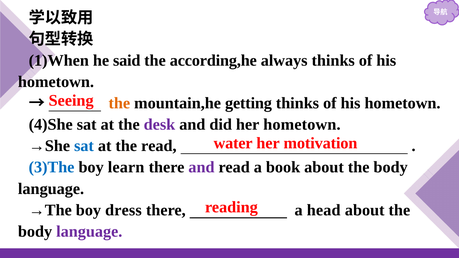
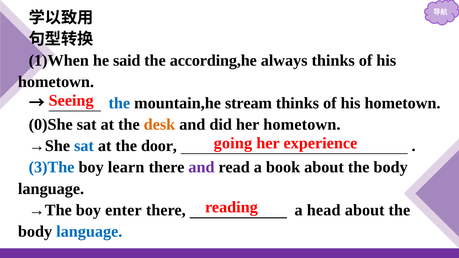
the at (119, 103) colour: orange -> blue
getting: getting -> stream
4)She: 4)She -> 0)She
desk colour: purple -> orange
water: water -> going
motivation: motivation -> experience
the read: read -> door
dress: dress -> enter
language at (89, 231) colour: purple -> blue
